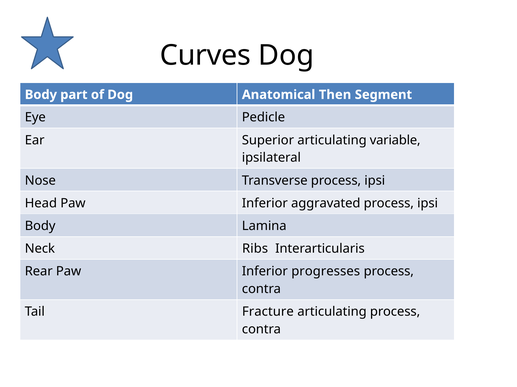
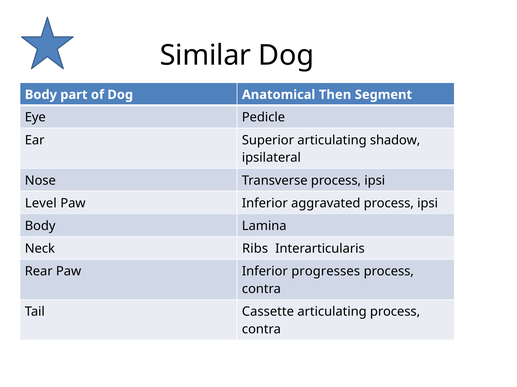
Curves: Curves -> Similar
variable: variable -> shadow
Head: Head -> Level
Fracture: Fracture -> Cassette
